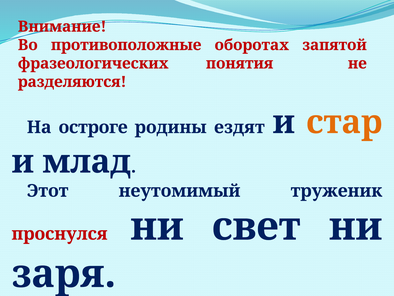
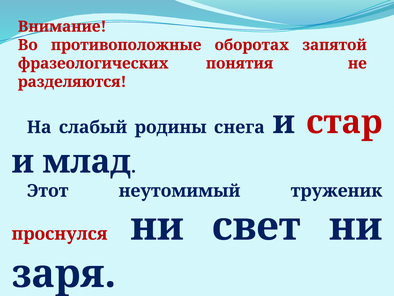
остроге: остроге -> слабый
ездят: ездят -> снега
стар colour: orange -> red
